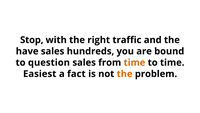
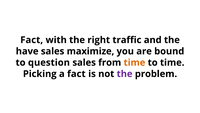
Stop at (32, 40): Stop -> Fact
hundreds: hundreds -> maximize
Easiest: Easiest -> Picking
the at (125, 74) colour: orange -> purple
